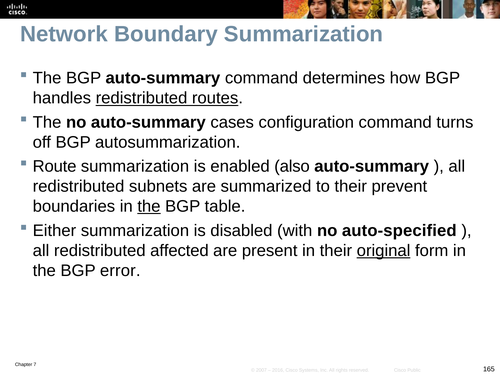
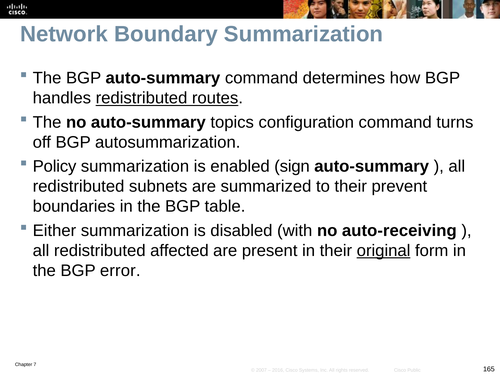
cases: cases -> topics
Route: Route -> Policy
also: also -> sign
the at (149, 206) underline: present -> none
auto-specified: auto-specified -> auto-receiving
